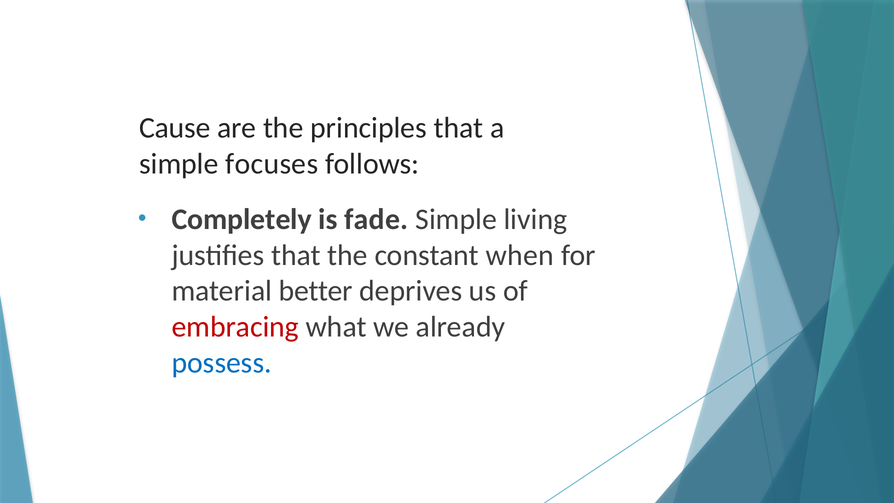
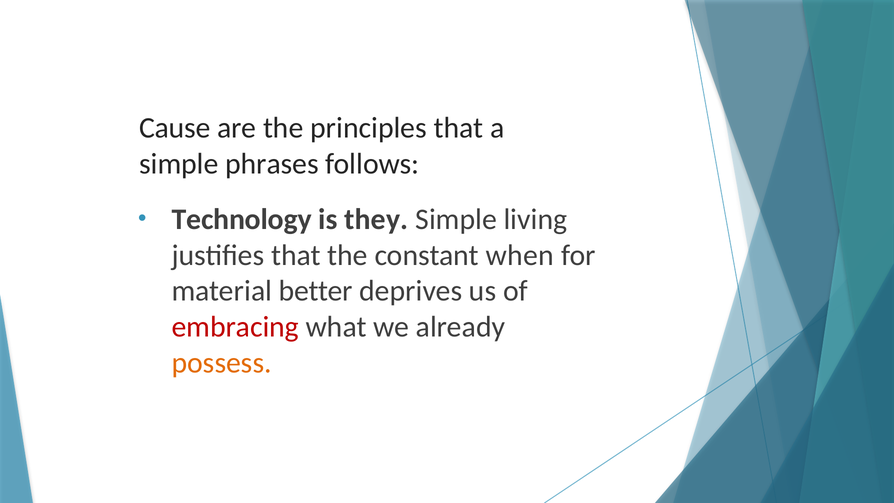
focuses: focuses -> phrases
Completely: Completely -> Technology
fade: fade -> they
possess colour: blue -> orange
